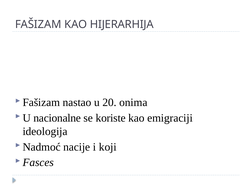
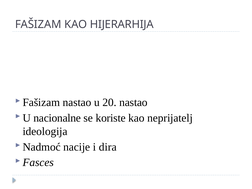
20 onima: onima -> nastao
emigraciji: emigraciji -> neprijatelj
koji: koji -> dira
